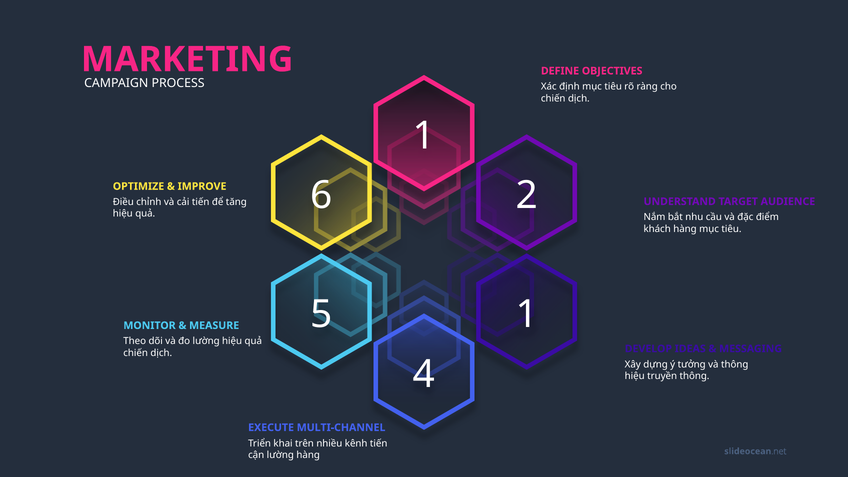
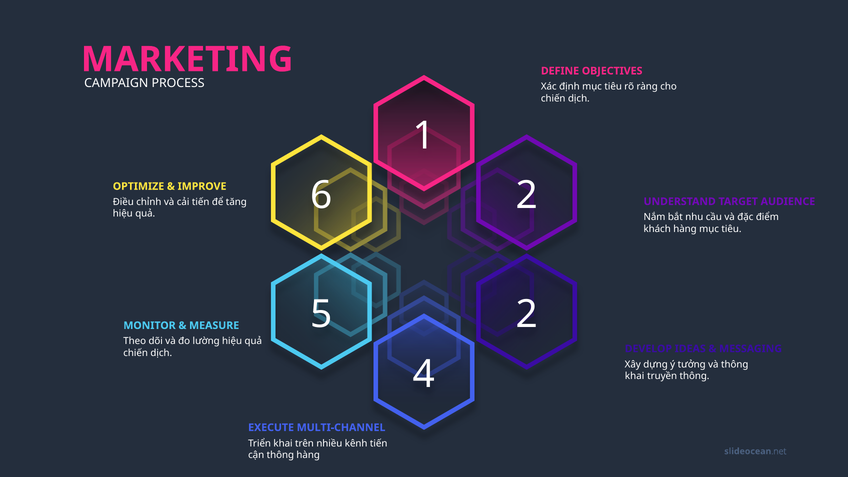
5 1: 1 -> 2
hiệu at (635, 376): hiệu -> khai
cận lường: lường -> thông
